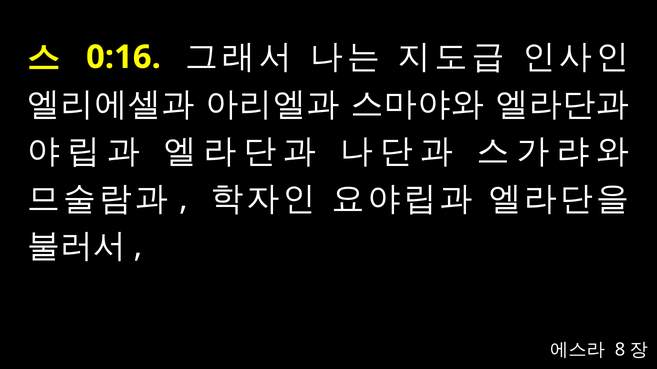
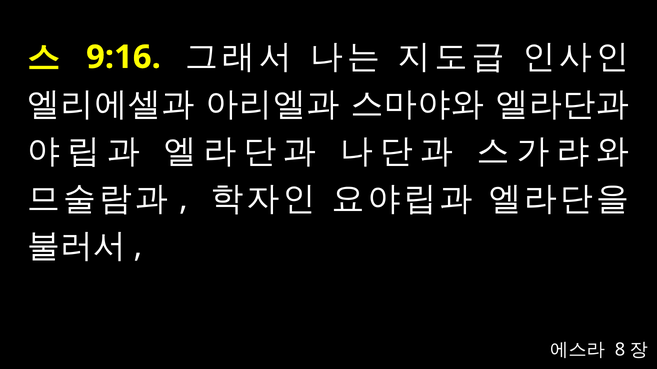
0:16: 0:16 -> 9:16
